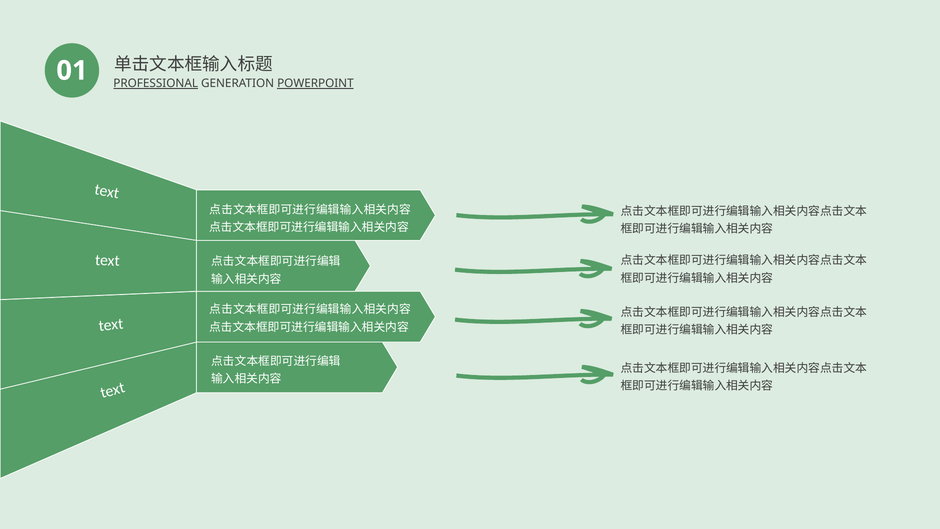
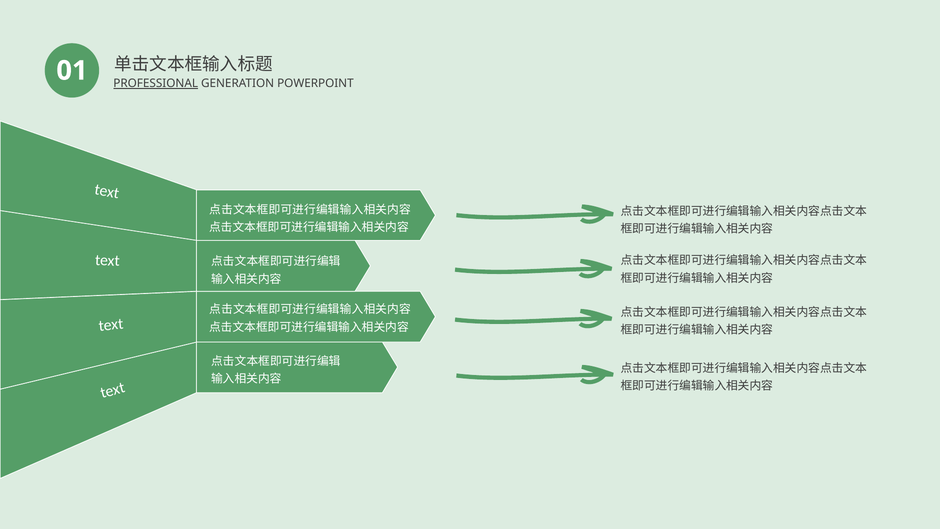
POWERPOINT underline: present -> none
